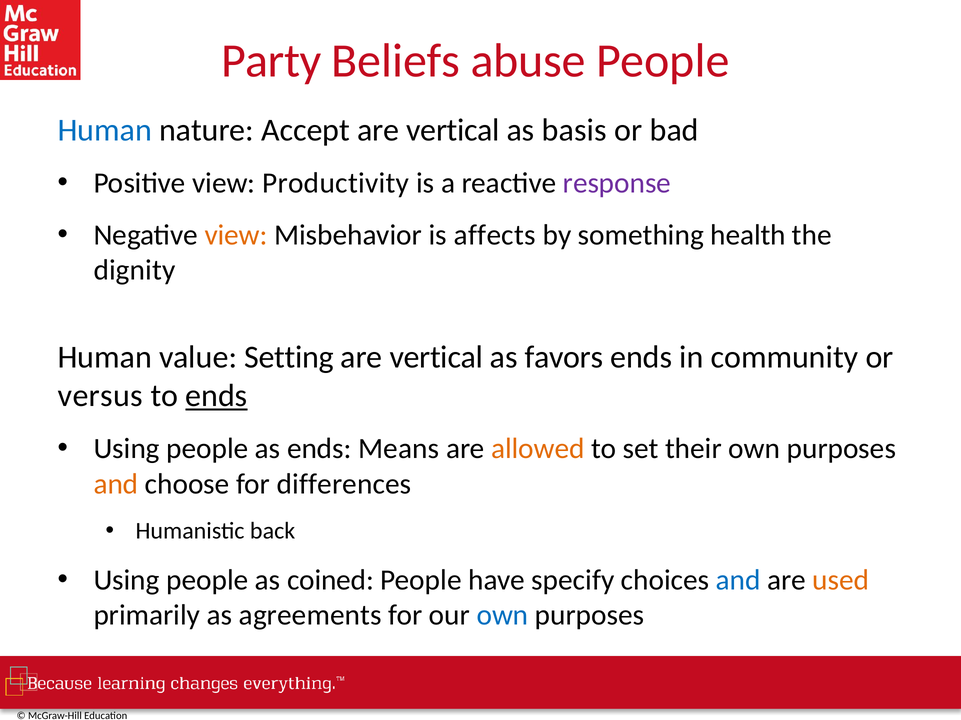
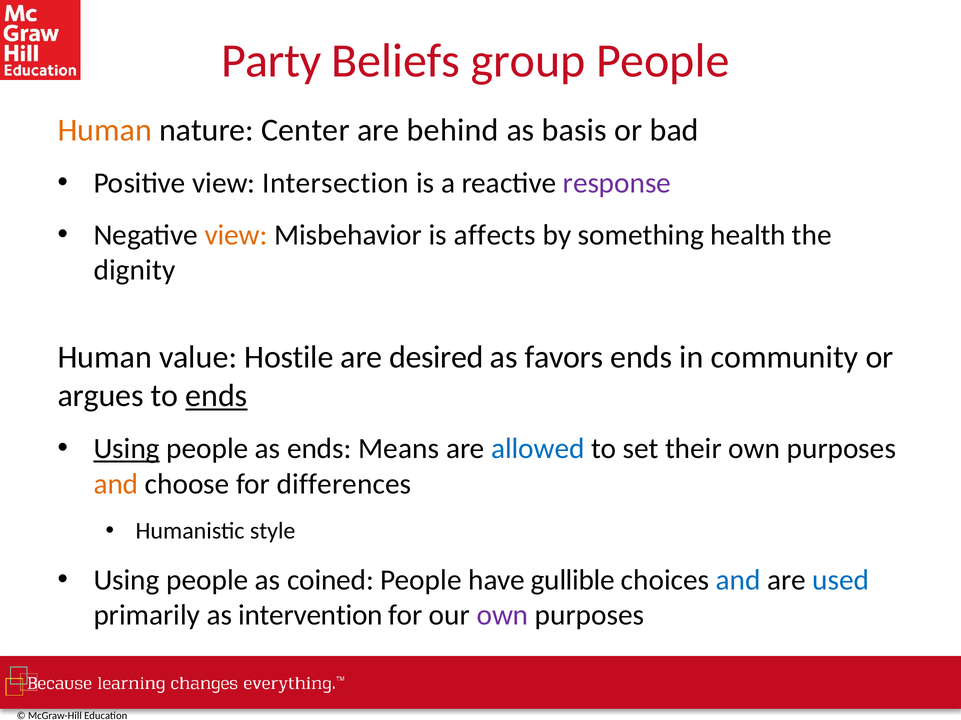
abuse: abuse -> group
Human at (105, 130) colour: blue -> orange
Accept: Accept -> Center
vertical at (453, 130): vertical -> behind
Productivity: Productivity -> Intersection
Setting: Setting -> Hostile
vertical at (436, 358): vertical -> desired
versus: versus -> argues
Using at (127, 449) underline: none -> present
allowed colour: orange -> blue
back: back -> style
specify: specify -> gullible
used colour: orange -> blue
agreements: agreements -> intervention
own at (502, 616) colour: blue -> purple
